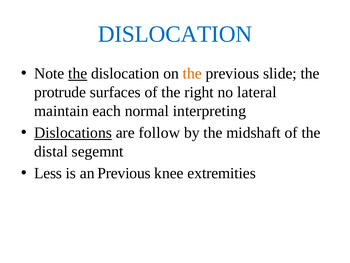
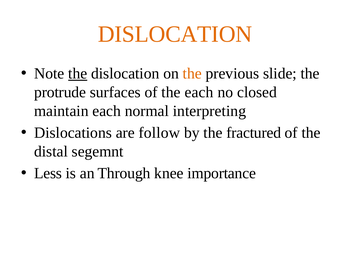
DISLOCATION at (175, 34) colour: blue -> orange
the right: right -> each
lateral: lateral -> closed
Dislocations underline: present -> none
midshaft: midshaft -> fractured
an Previous: Previous -> Through
extremities: extremities -> importance
